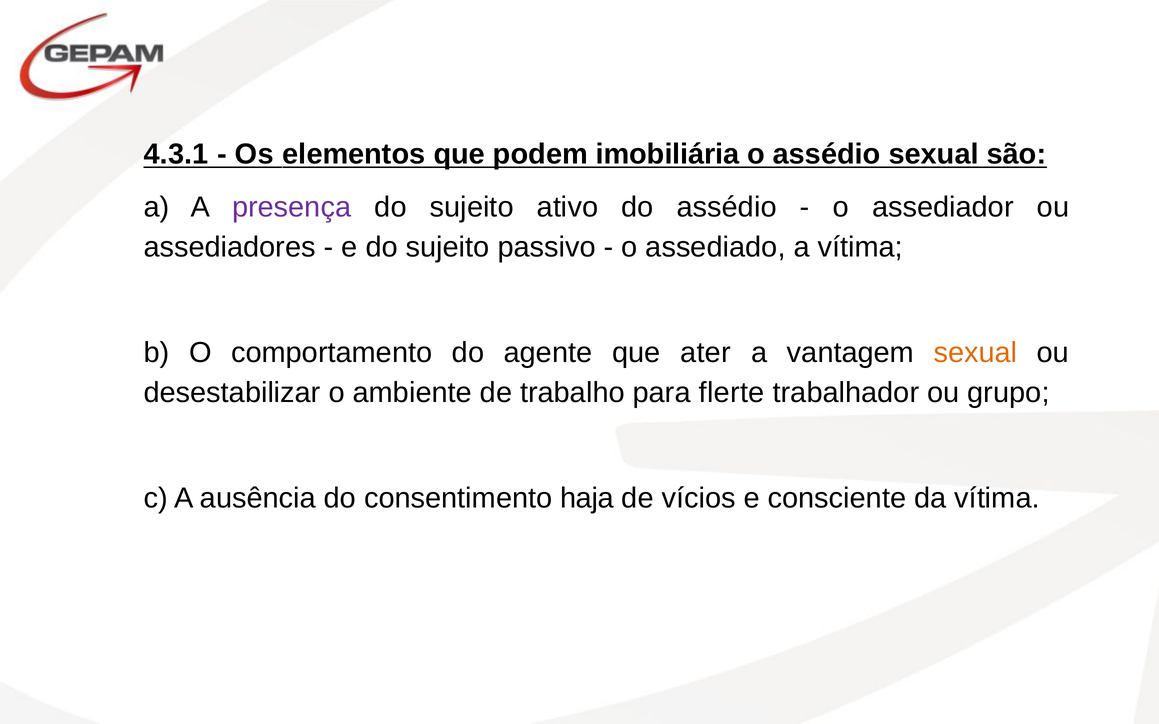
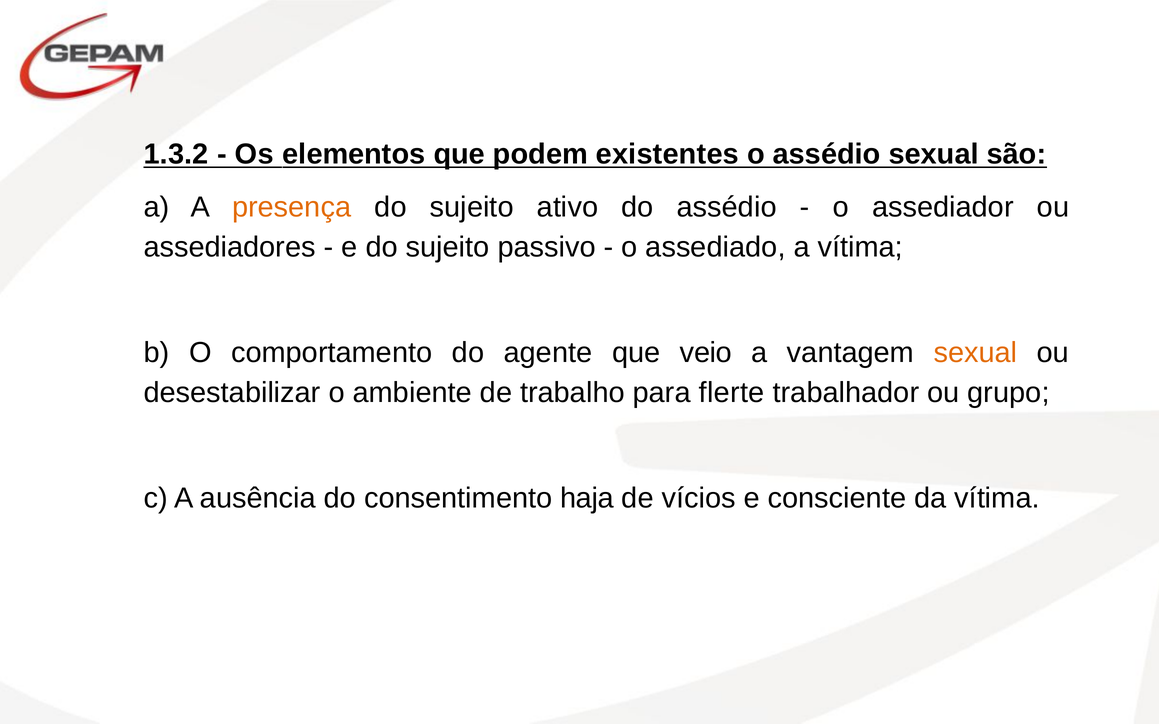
4.3.1: 4.3.1 -> 1.3.2
imobiliária: imobiliária -> existentes
presença colour: purple -> orange
ater: ater -> veio
